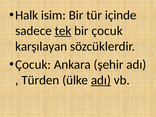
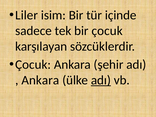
Halk: Halk -> Liler
tek underline: present -> none
Türden at (40, 80): Türden -> Ankara
